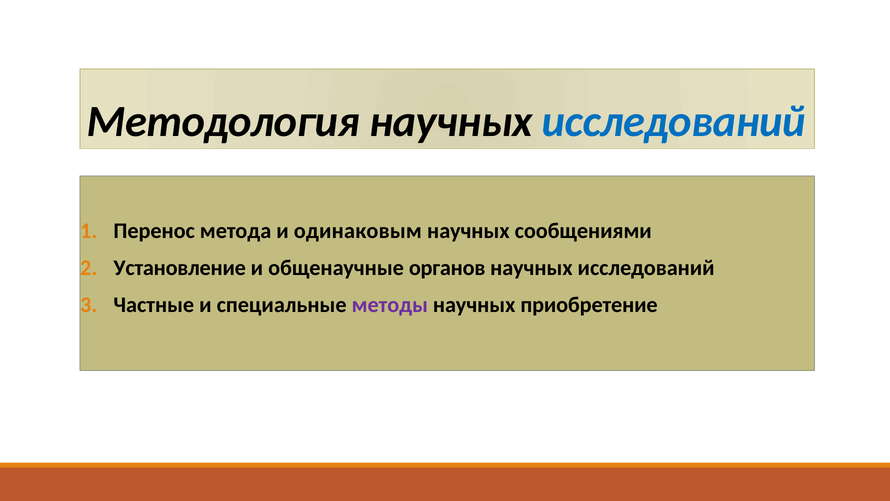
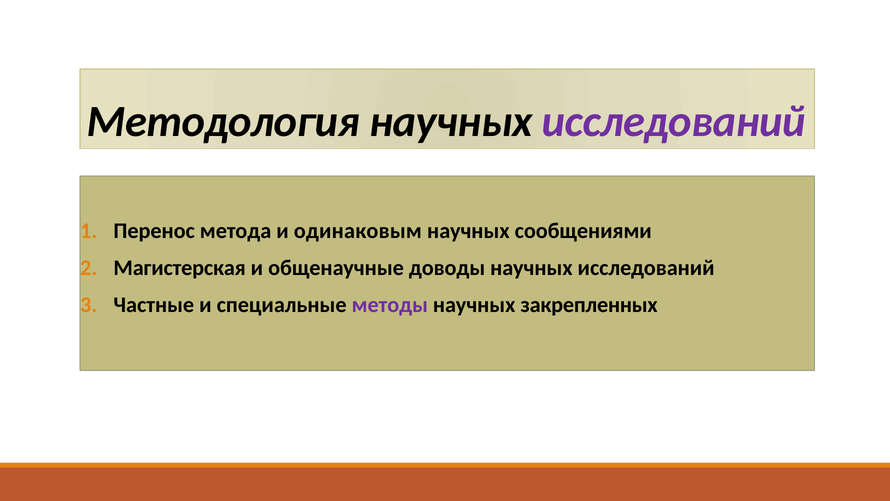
исследований at (674, 122) colour: blue -> purple
Установление: Установление -> Магистерская
органов: органов -> доводы
приобретение: приобретение -> закрепленных
